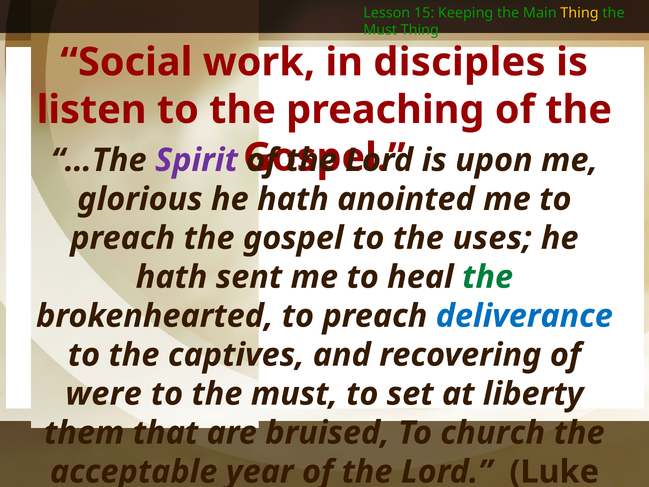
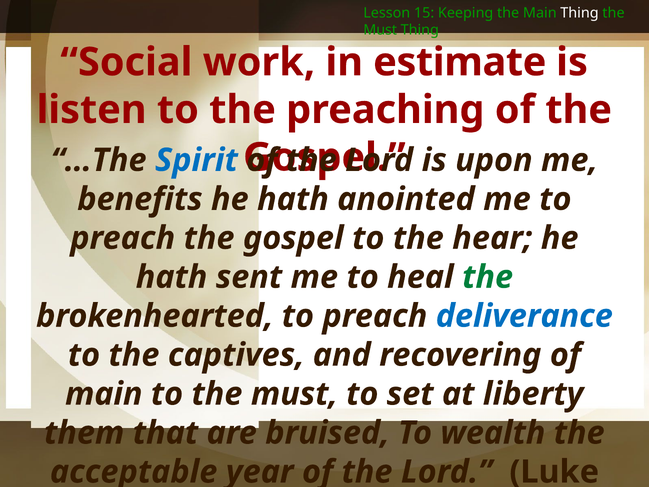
Thing at (580, 13) colour: yellow -> white
disciples: disciples -> estimate
Spirit colour: purple -> blue
glorious: glorious -> benefits
uses: uses -> hear
were at (104, 394): were -> main
church: church -> wealth
